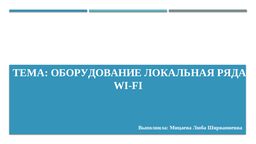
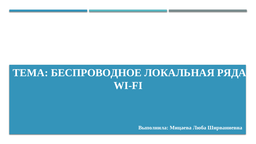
ОБОРУДОВАНИЕ: ОБОРУДОВАНИЕ -> БЕСПРОВОДНОЕ
